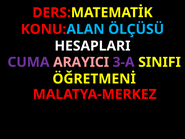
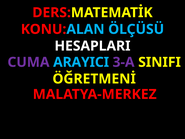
ARAYICI colour: pink -> light blue
